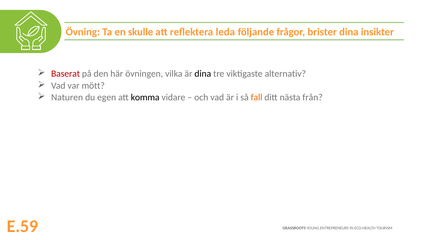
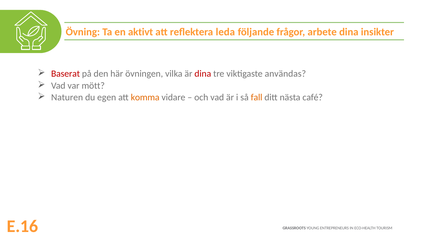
skulle: skulle -> aktivt
brister: brister -> arbete
dina at (203, 74) colour: black -> red
alternativ: alternativ -> användas
komma colour: black -> orange
från: från -> café
E.59: E.59 -> E.16
